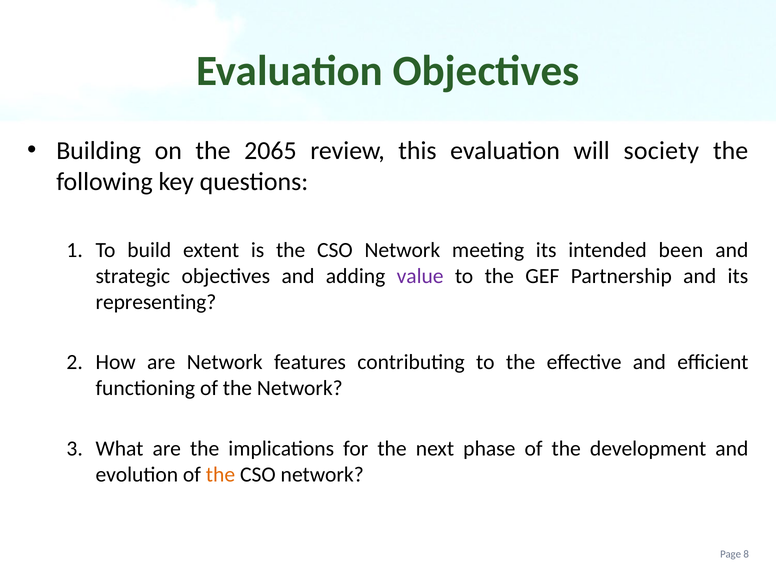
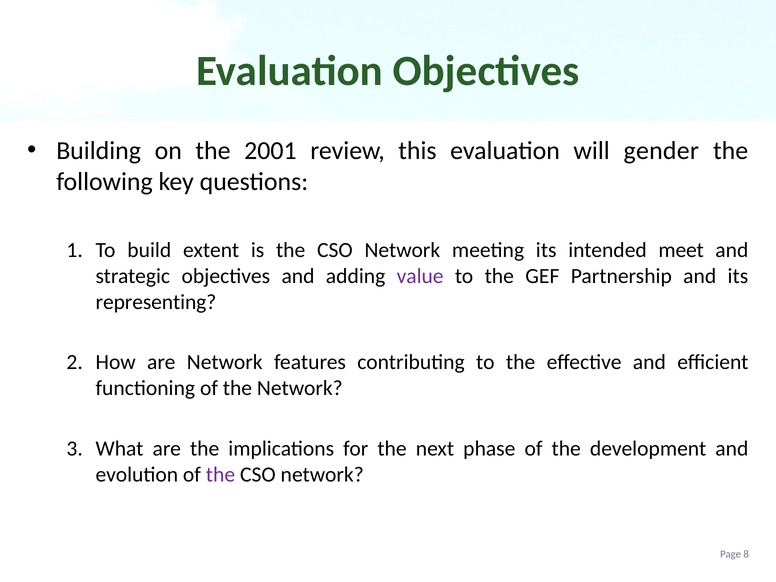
2065: 2065 -> 2001
society: society -> gender
been: been -> meet
the at (220, 474) colour: orange -> purple
